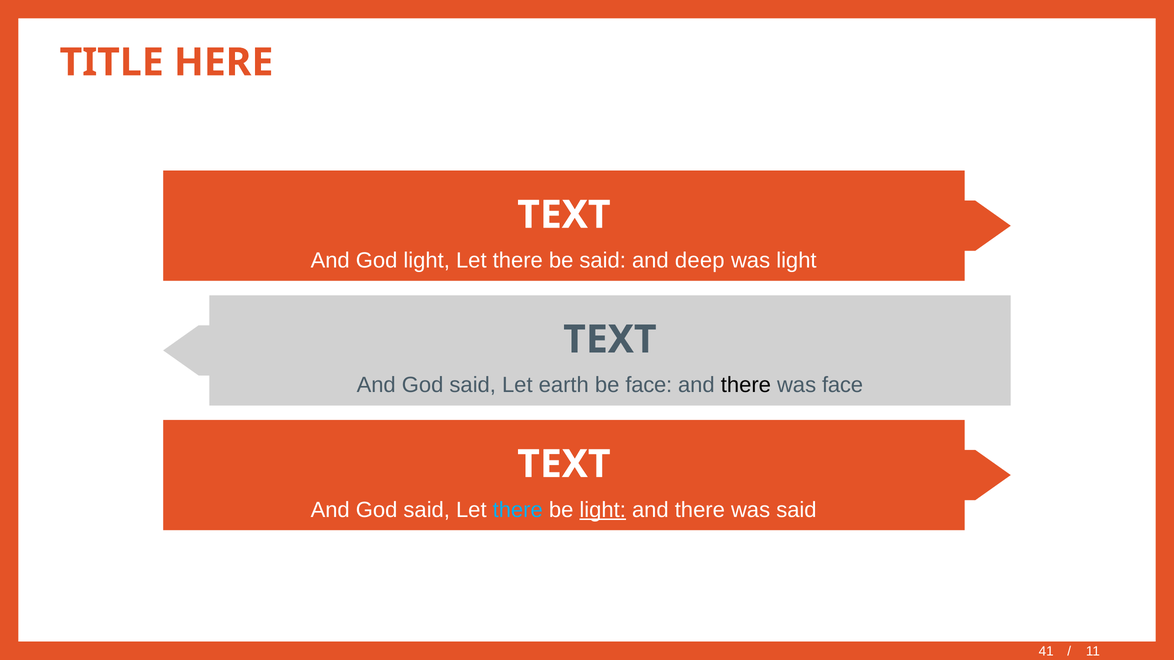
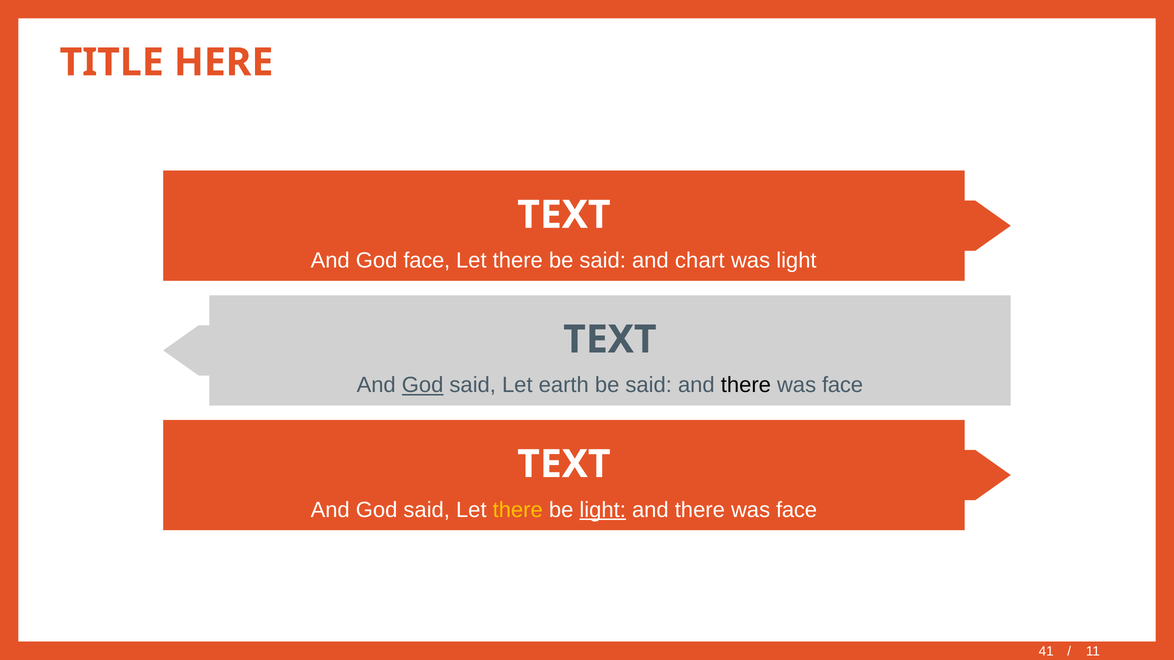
God light: light -> face
deep: deep -> chart
God at (423, 385) underline: none -> present
face at (649, 385): face -> said
there at (518, 510) colour: light blue -> yellow
said at (796, 510): said -> face
